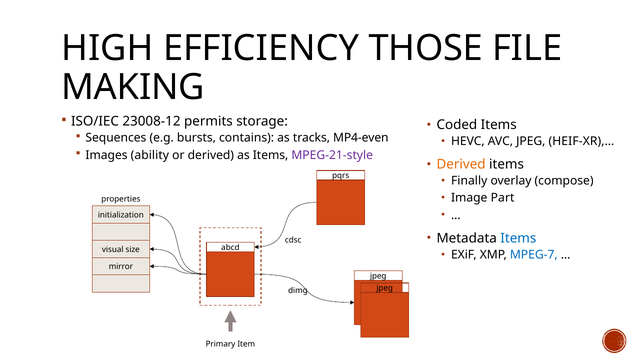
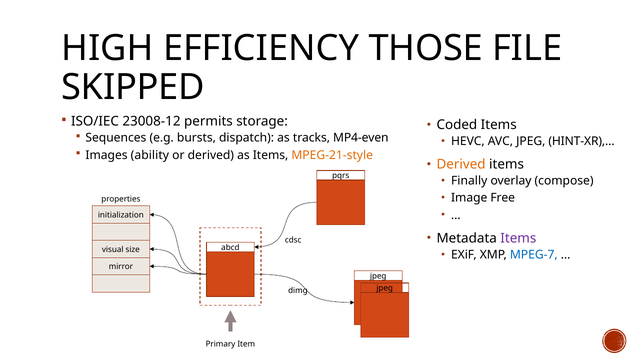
MAKING: MAKING -> SKIPPED
contains: contains -> dispatch
HEIF-XR),…: HEIF-XR),… -> HINT-XR),…
MPEG-21-style colour: purple -> orange
Part: Part -> Free
Items at (518, 238) colour: blue -> purple
